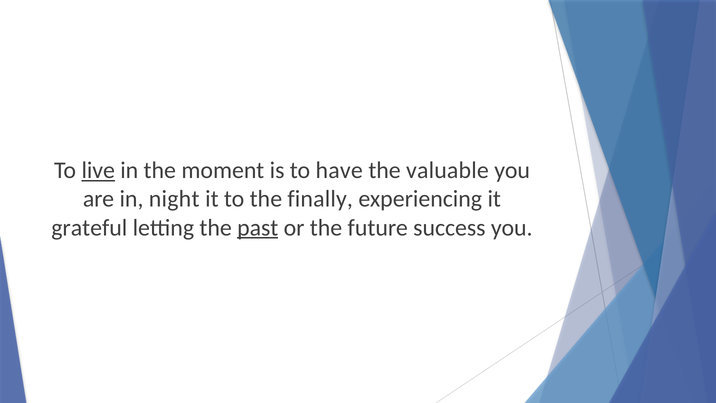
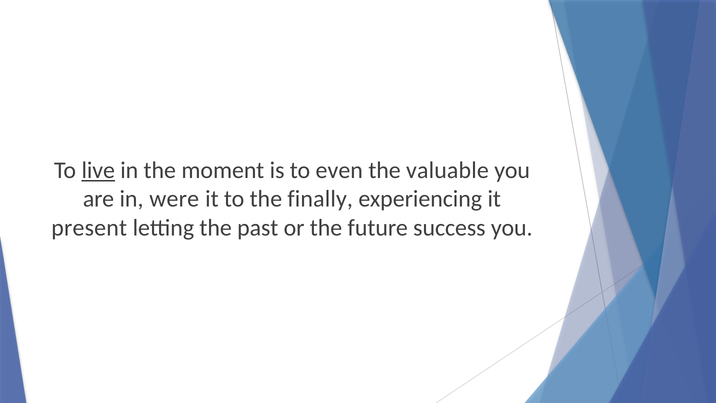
have: have -> even
night: night -> were
grateful: grateful -> present
past underline: present -> none
